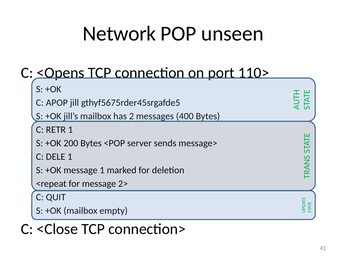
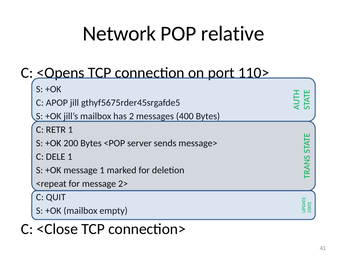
unseen: unseen -> relative
